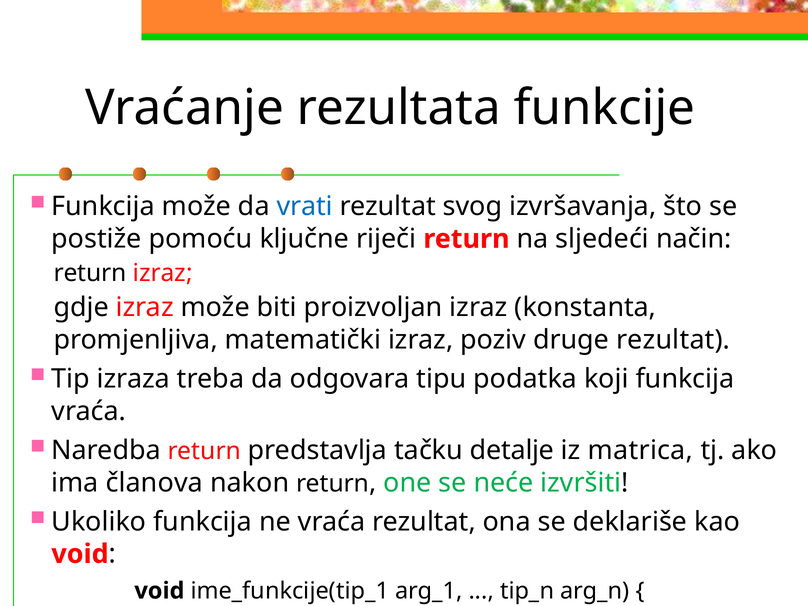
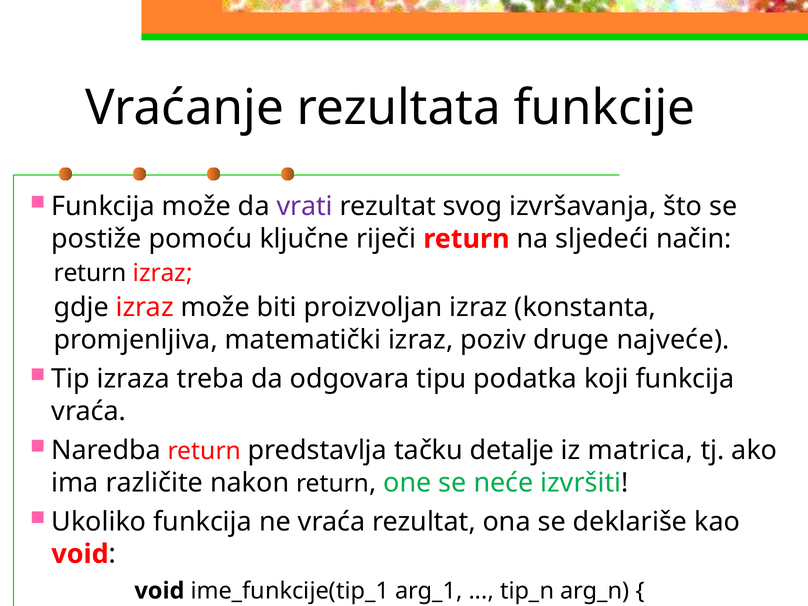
vrati colour: blue -> purple
druge rezultat: rezultat -> najveće
članova: članova -> različite
